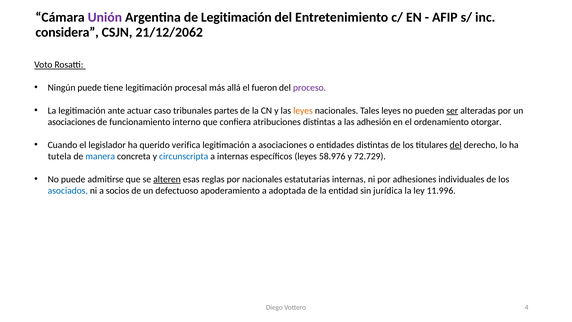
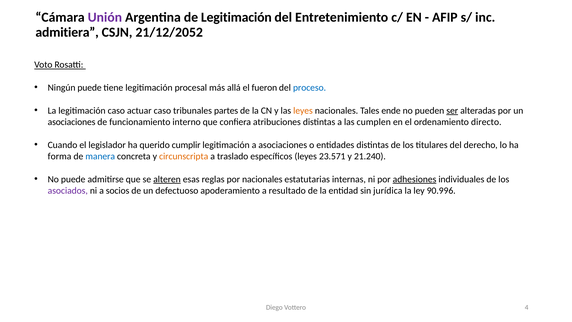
considera: considera -> admitiera
21/12/2062: 21/12/2062 -> 21/12/2052
proceso colour: purple -> blue
legitimación ante: ante -> caso
Tales leyes: leyes -> ende
adhesión: adhesión -> cumplen
otorgar: otorgar -> directo
verifica: verifica -> cumplir
del at (456, 145) underline: present -> none
tutela: tutela -> forma
circunscripta colour: blue -> orange
a internas: internas -> traslado
58.976: 58.976 -> 23.571
72.729: 72.729 -> 21.240
adhesiones underline: none -> present
asociados colour: blue -> purple
adoptada: adoptada -> resultado
11.996: 11.996 -> 90.996
